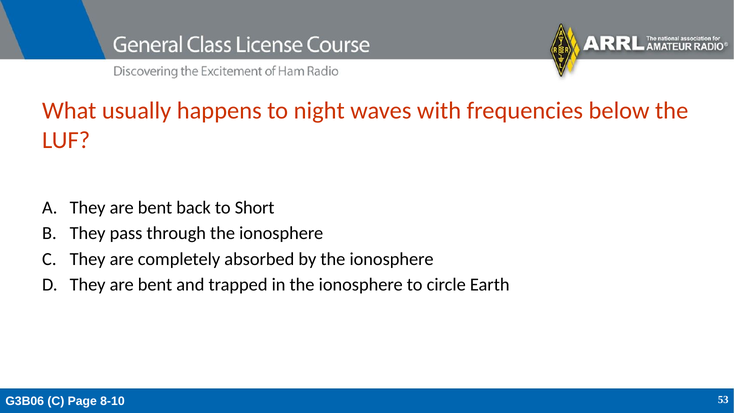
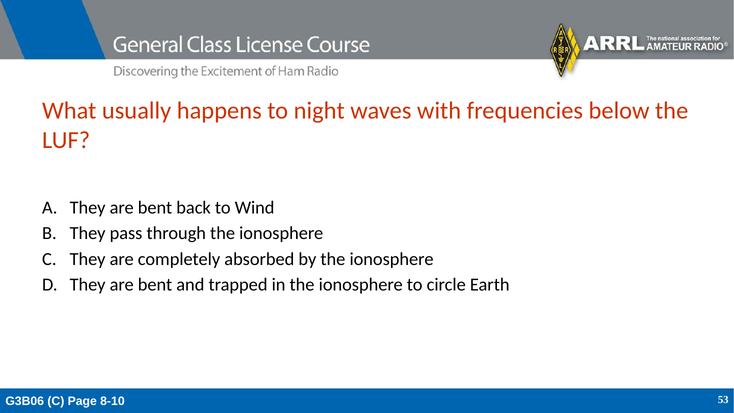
Short: Short -> Wind
